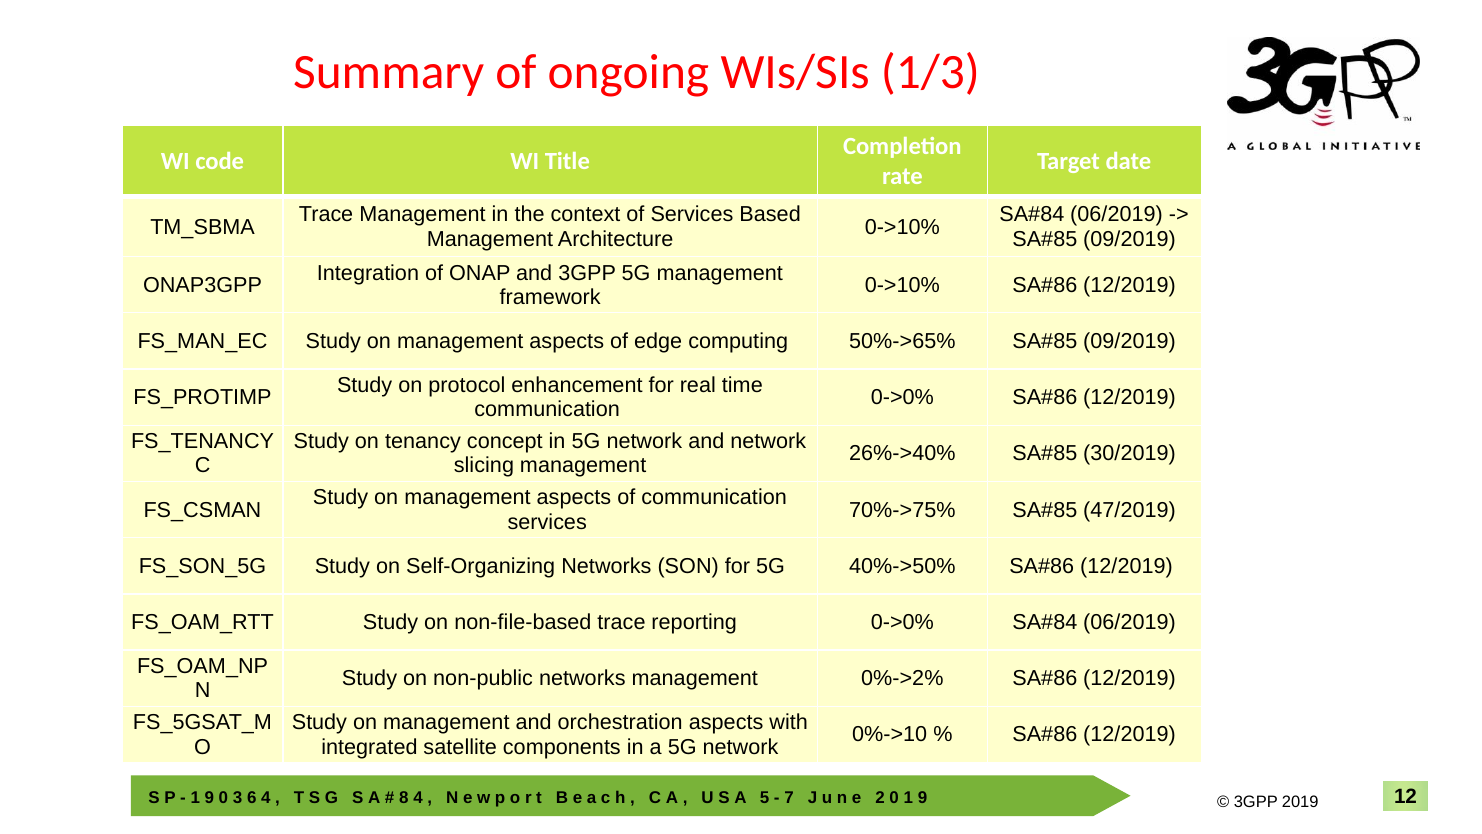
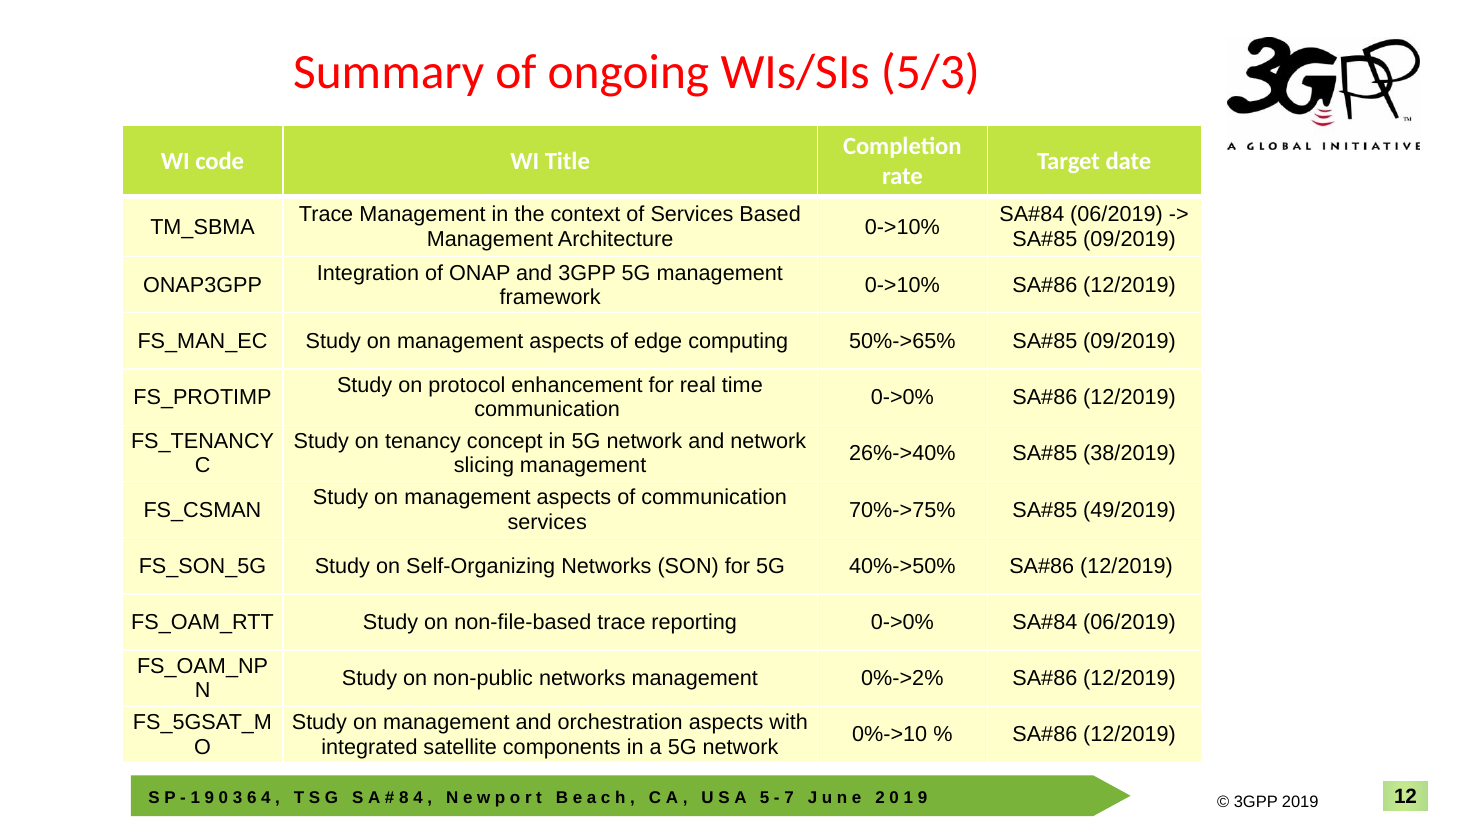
1/3: 1/3 -> 5/3
30/2019: 30/2019 -> 38/2019
47/2019: 47/2019 -> 49/2019
